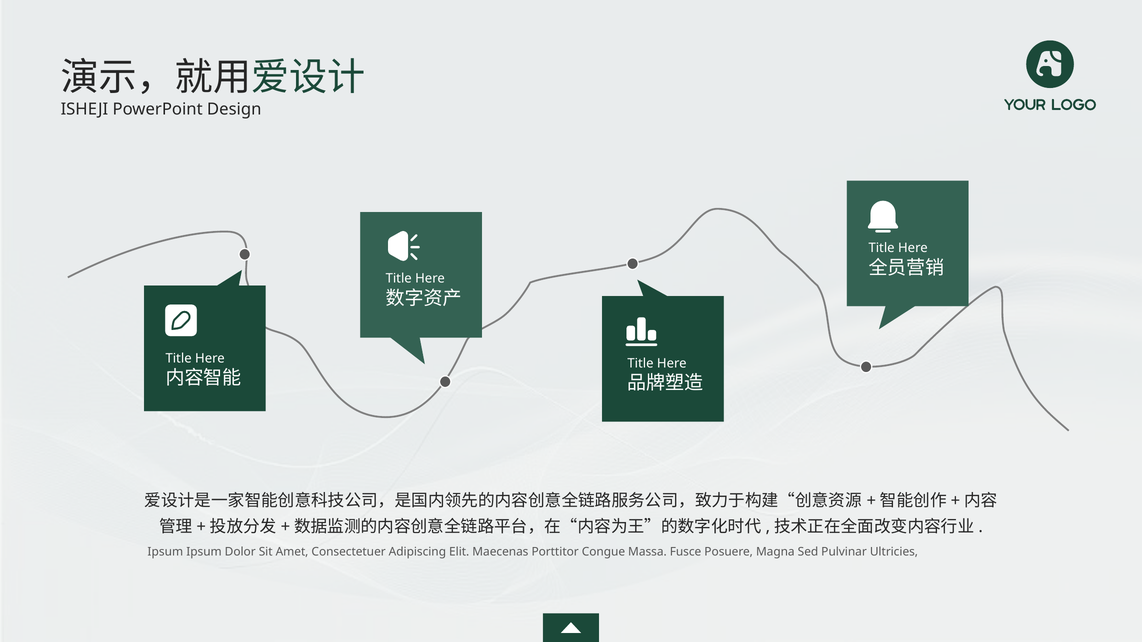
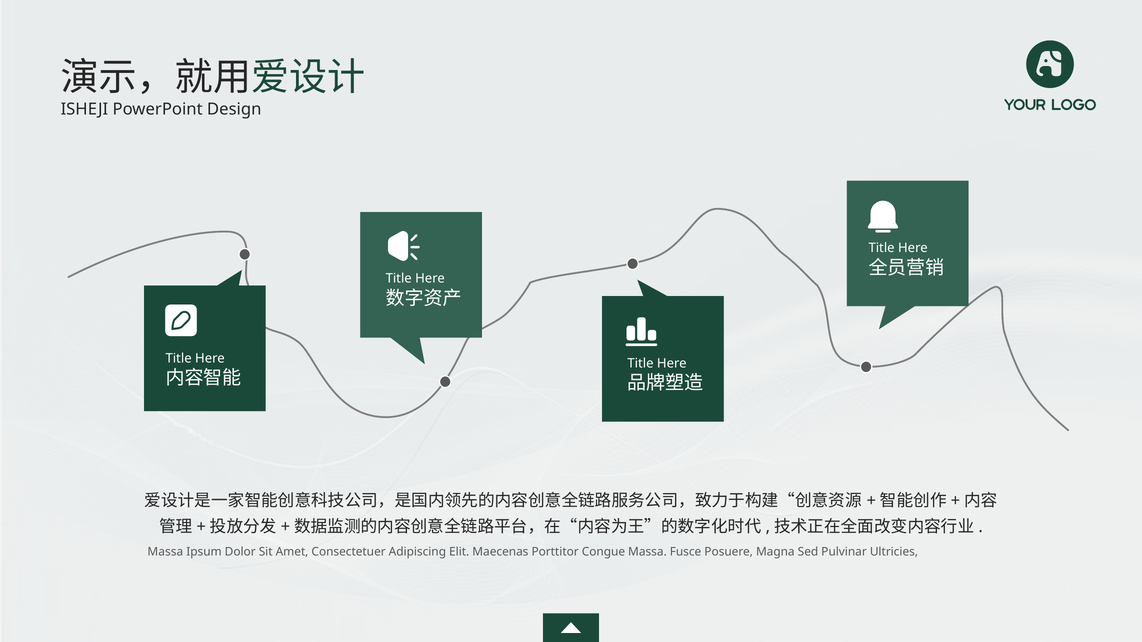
Ipsum at (165, 552): Ipsum -> Massa
